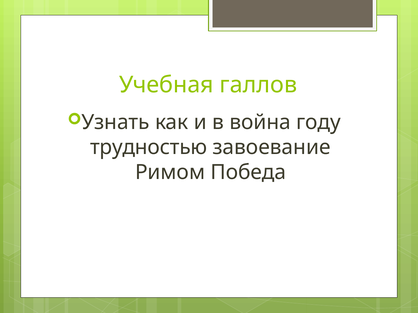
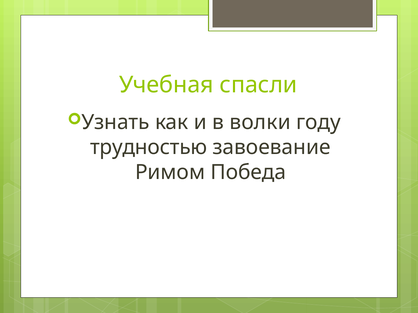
галлов: галлов -> спасли
война: война -> волки
